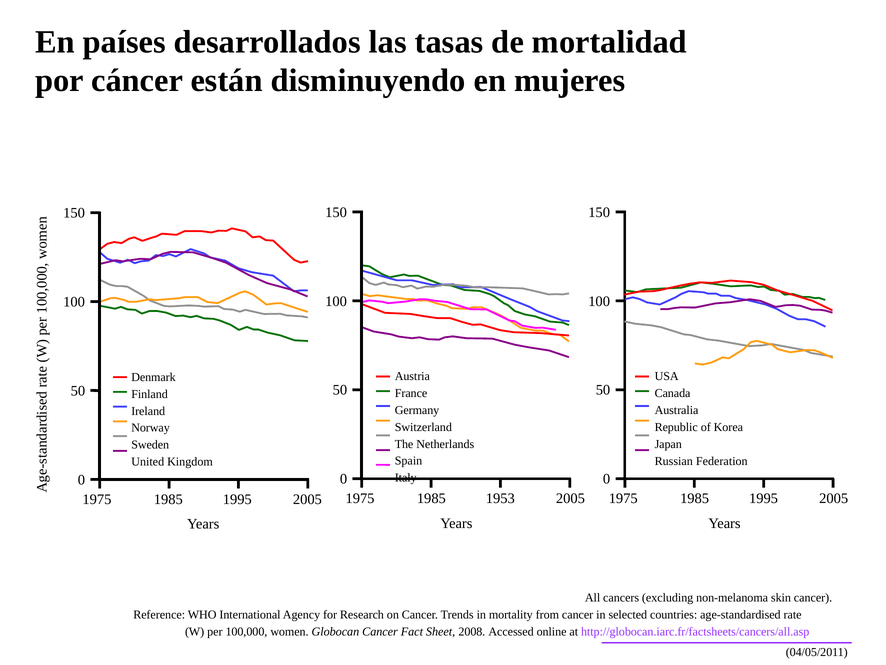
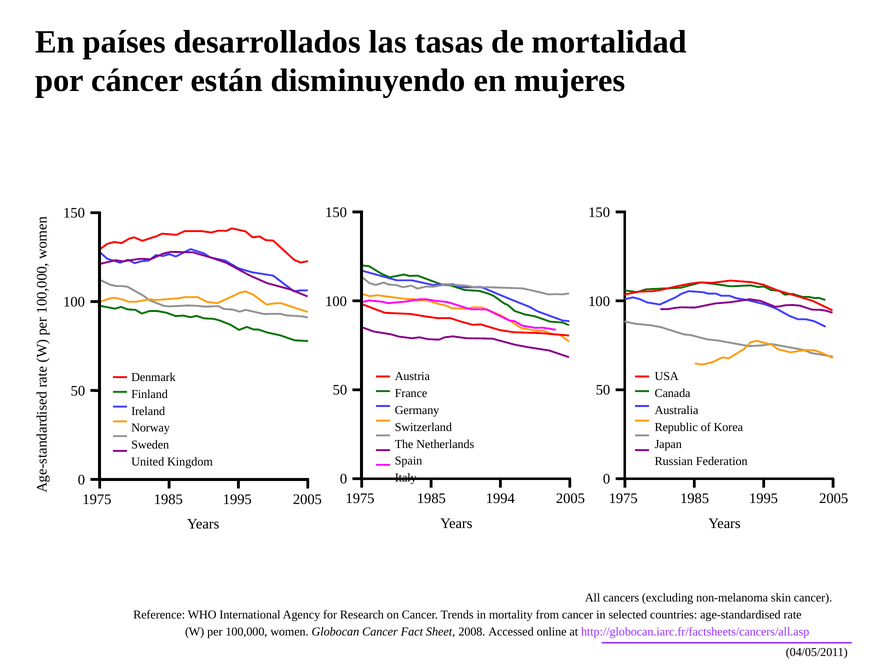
1953: 1953 -> 1994
